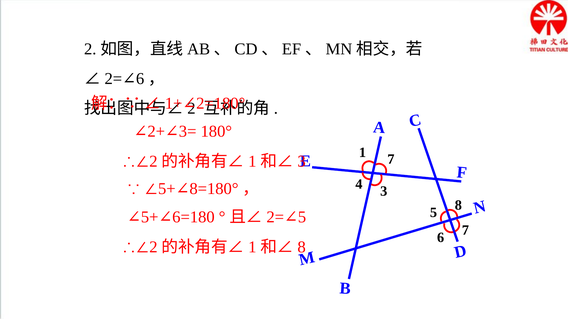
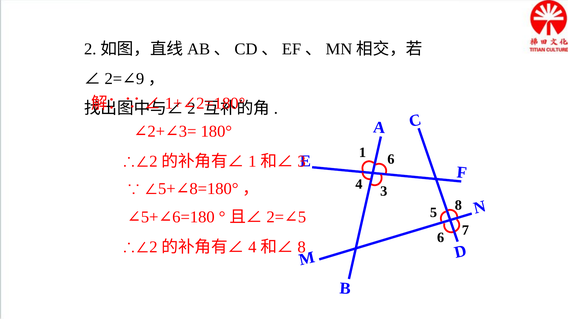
6 at (140, 79): 6 -> 9
1 7: 7 -> 6
1 at (252, 248): 1 -> 4
